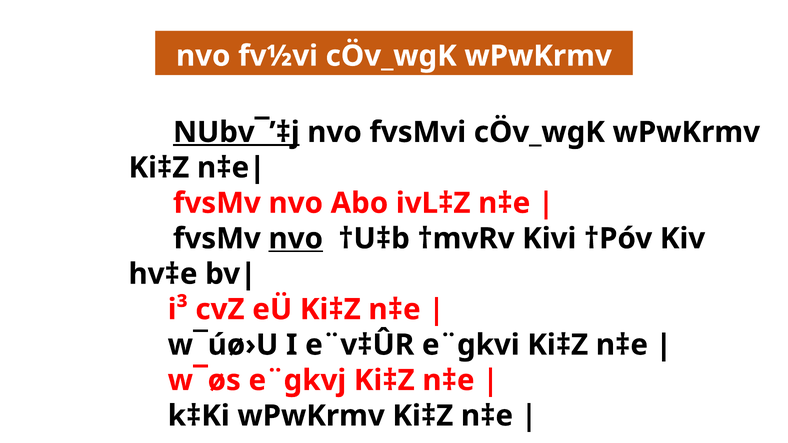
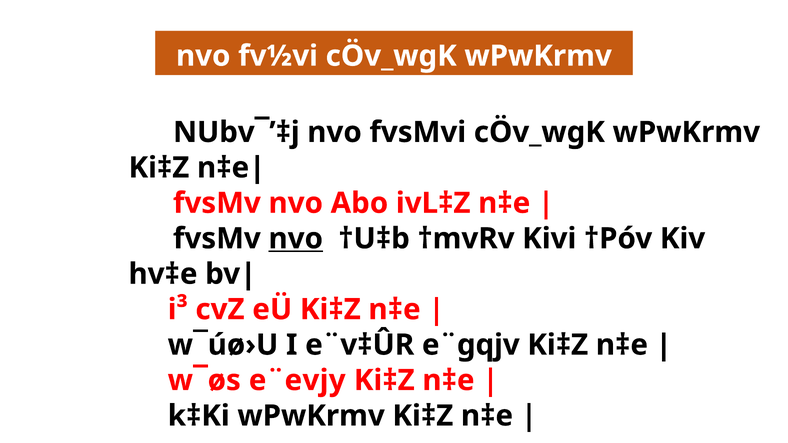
NUbv¯’‡j underline: present -> none
e¨gkvi: e¨gkvi -> e¨gqjv
e¨gkvj: e¨gkvj -> e¨evjy
